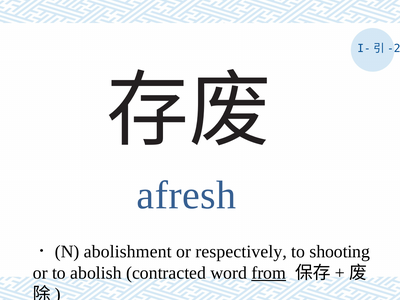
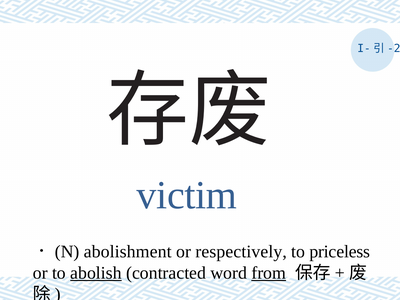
afresh: afresh -> victim
shooting: shooting -> priceless
abolish underline: none -> present
